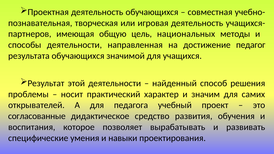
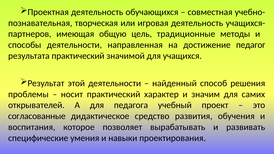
национальных: национальных -> традиционные
результата обучающихся: обучающихся -> практический
